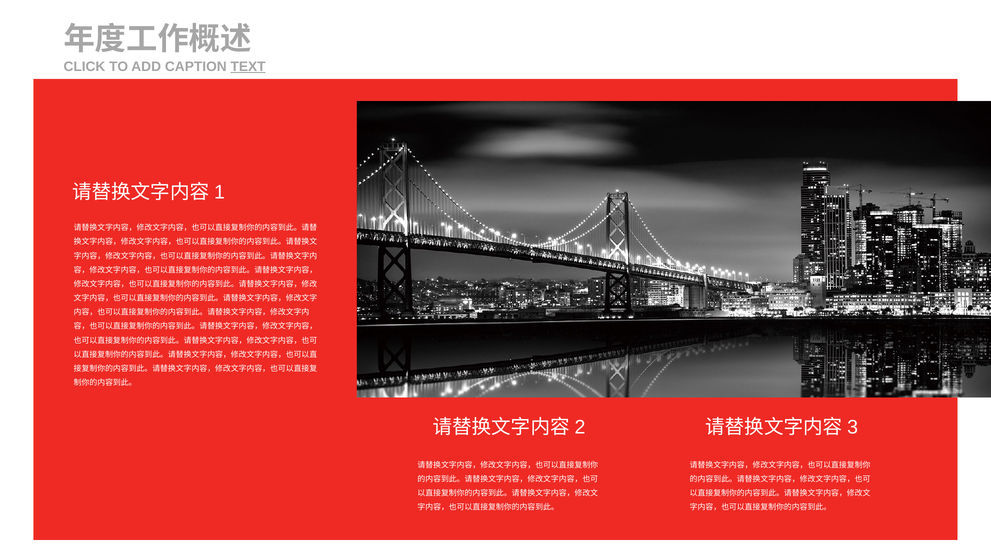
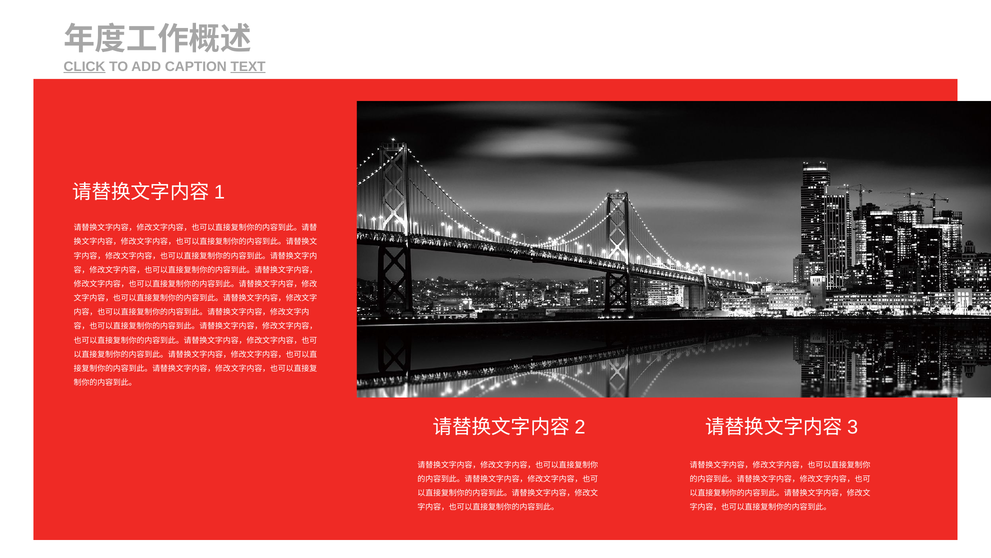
CLICK underline: none -> present
